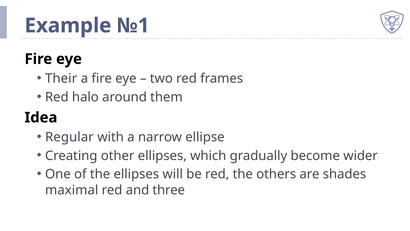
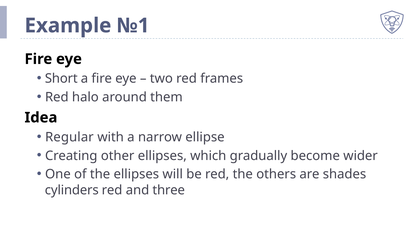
Their: Their -> Short
maximal: maximal -> cylinders
